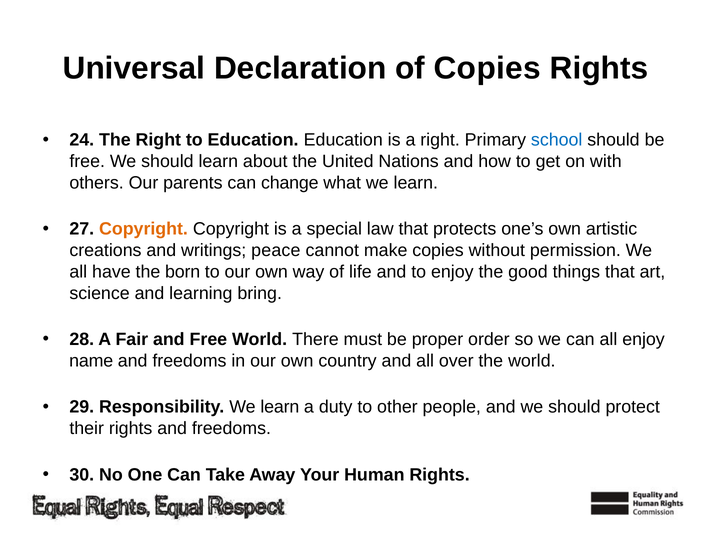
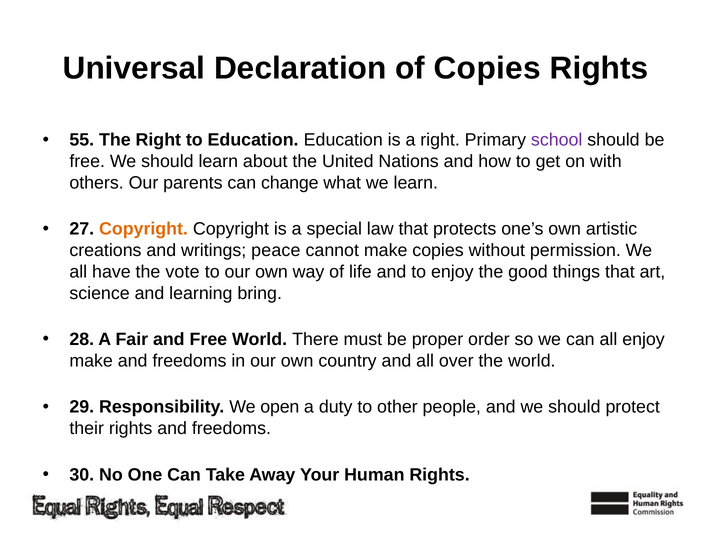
24: 24 -> 55
school colour: blue -> purple
born: born -> vote
name at (91, 361): name -> make
Responsibility We learn: learn -> open
